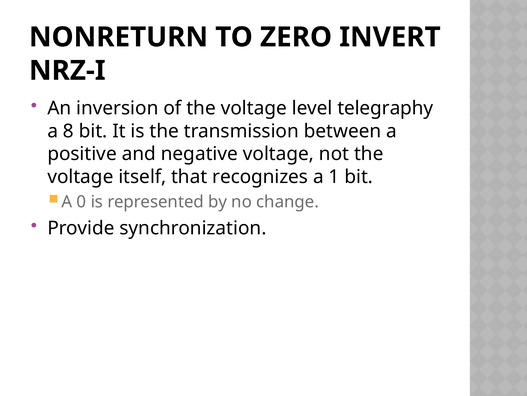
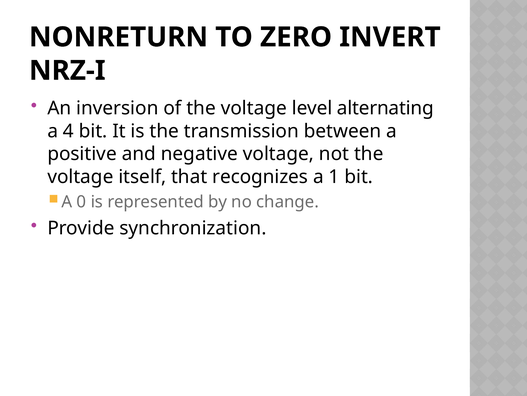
telegraphy: telegraphy -> alternating
8: 8 -> 4
